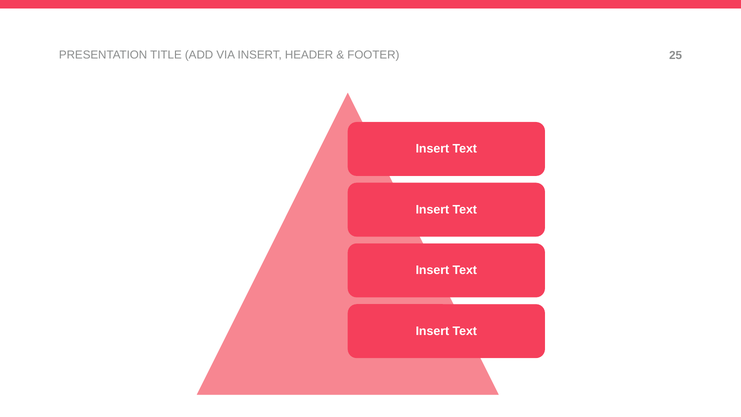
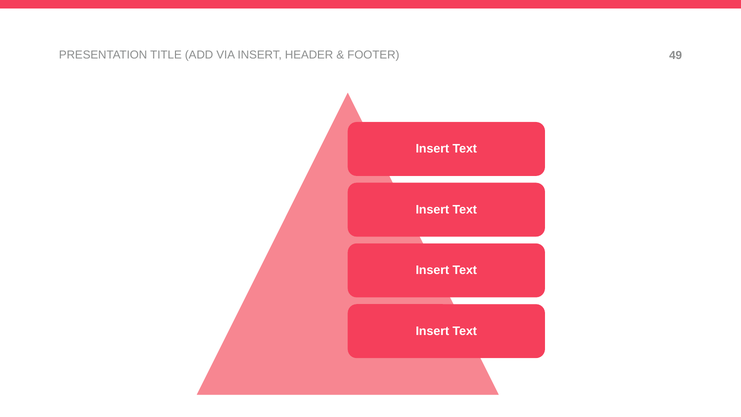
25: 25 -> 49
